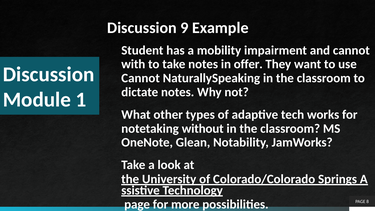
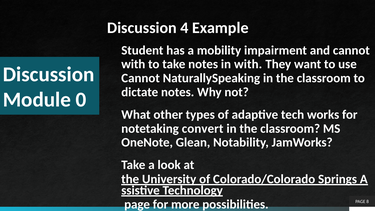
9: 9 -> 4
in offer: offer -> with
1: 1 -> 0
without: without -> convert
